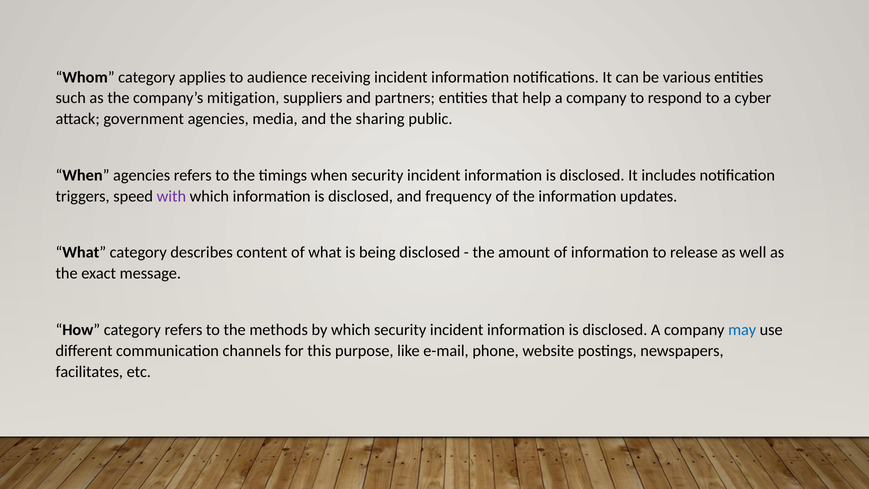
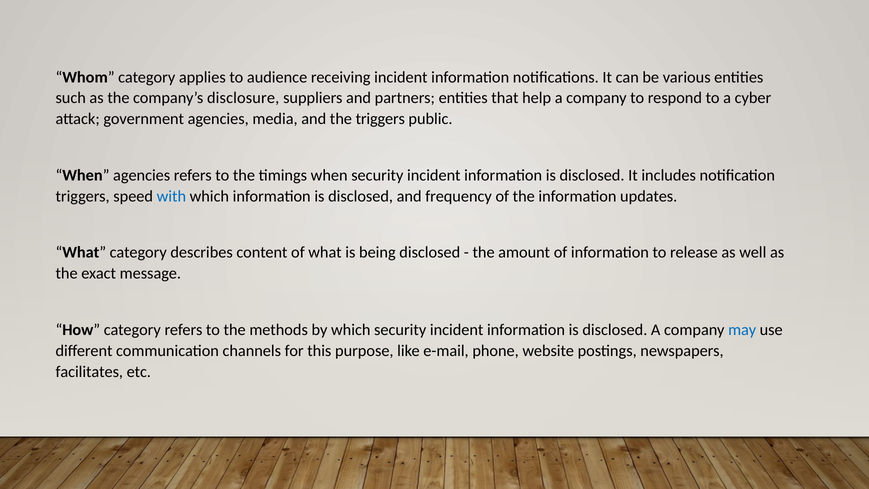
mitigation: mitigation -> disclosure
the sharing: sharing -> triggers
with colour: purple -> blue
